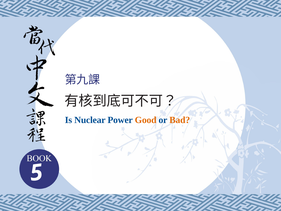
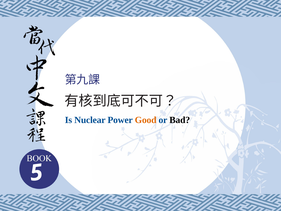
Bad colour: orange -> black
